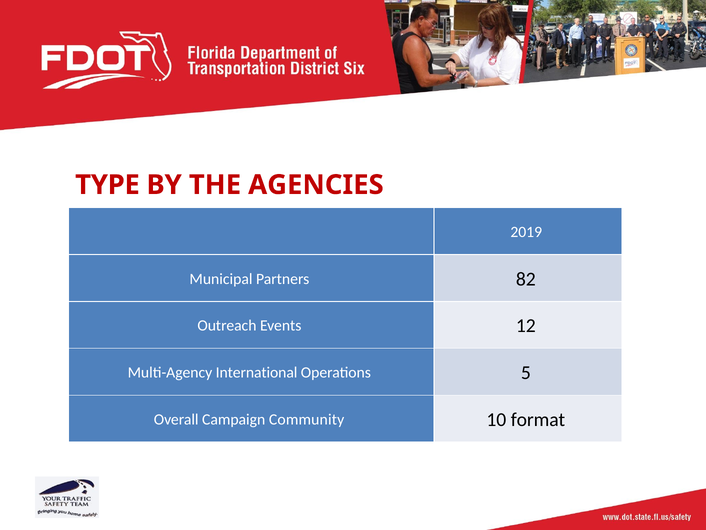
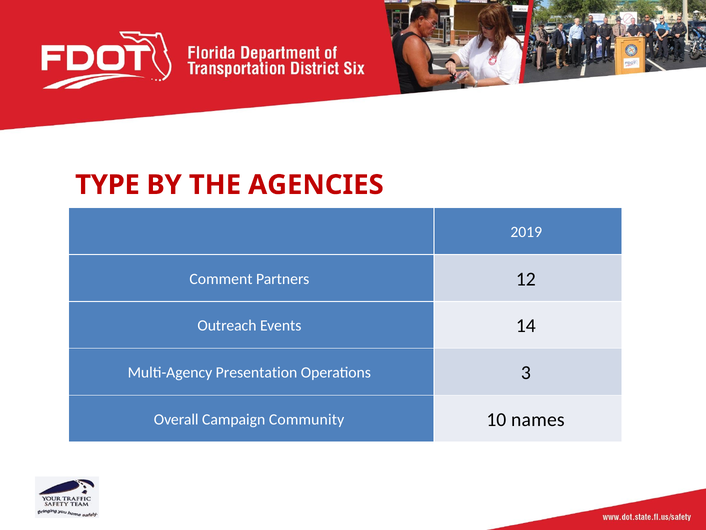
Municipal: Municipal -> Comment
82: 82 -> 12
12: 12 -> 14
International: International -> Presentation
5: 5 -> 3
format: format -> names
